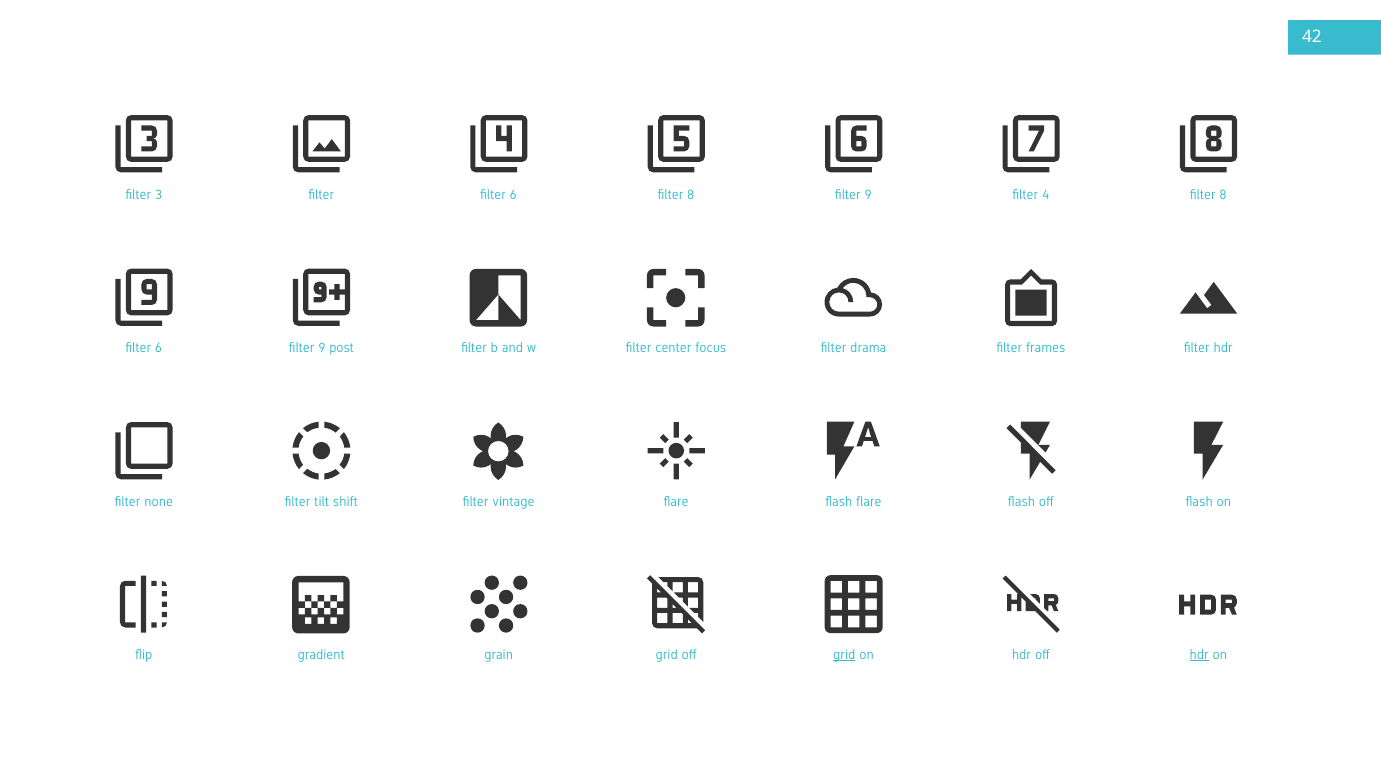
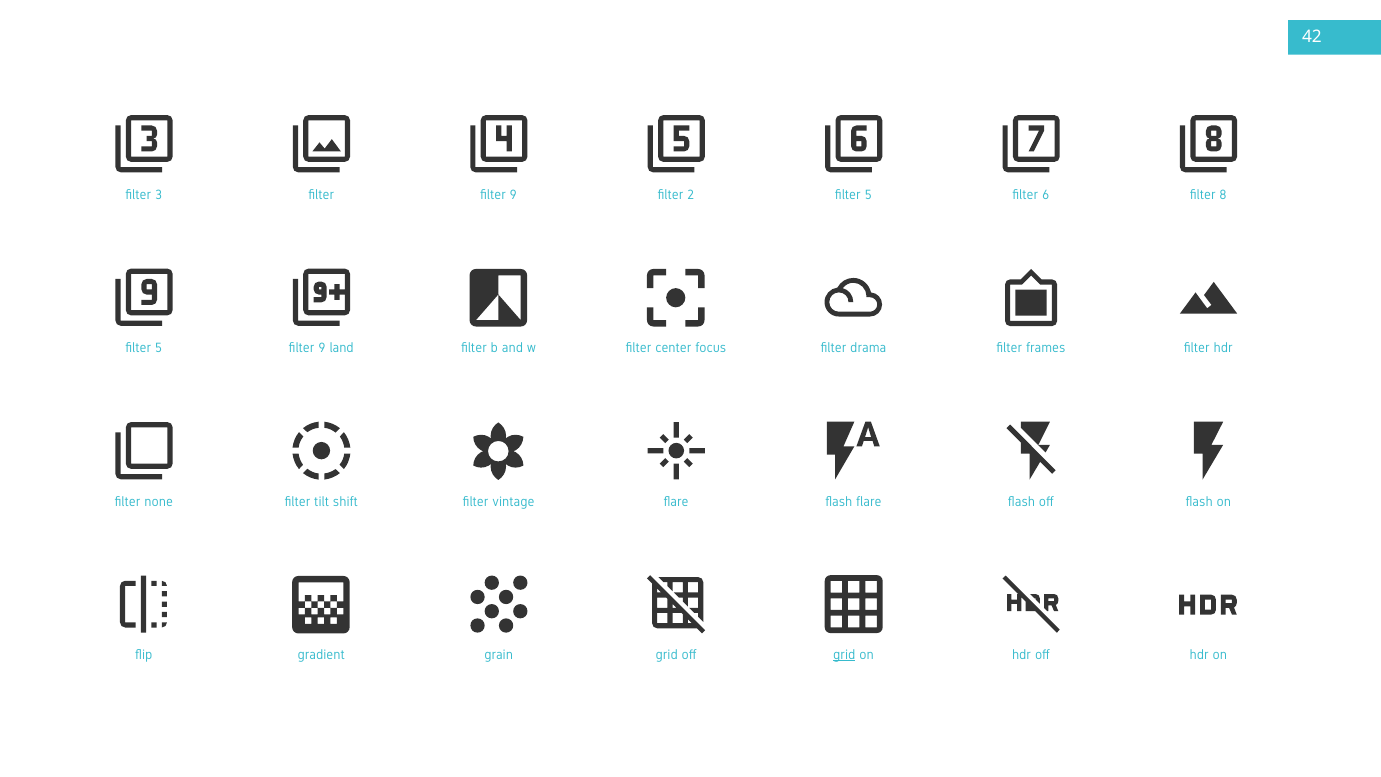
filter filter 6: 6 -> 9
8 at (691, 195): 8 -> 2
9 at (868, 195): 9 -> 5
4: 4 -> 6
6 at (159, 348): 6 -> 5
post: post -> land
hdr at (1199, 655) underline: present -> none
